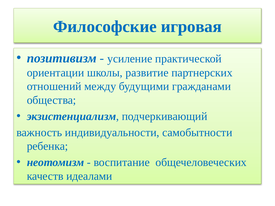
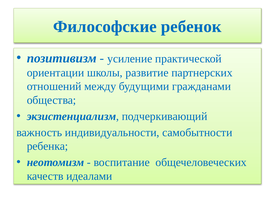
игровая: игровая -> ребенок
